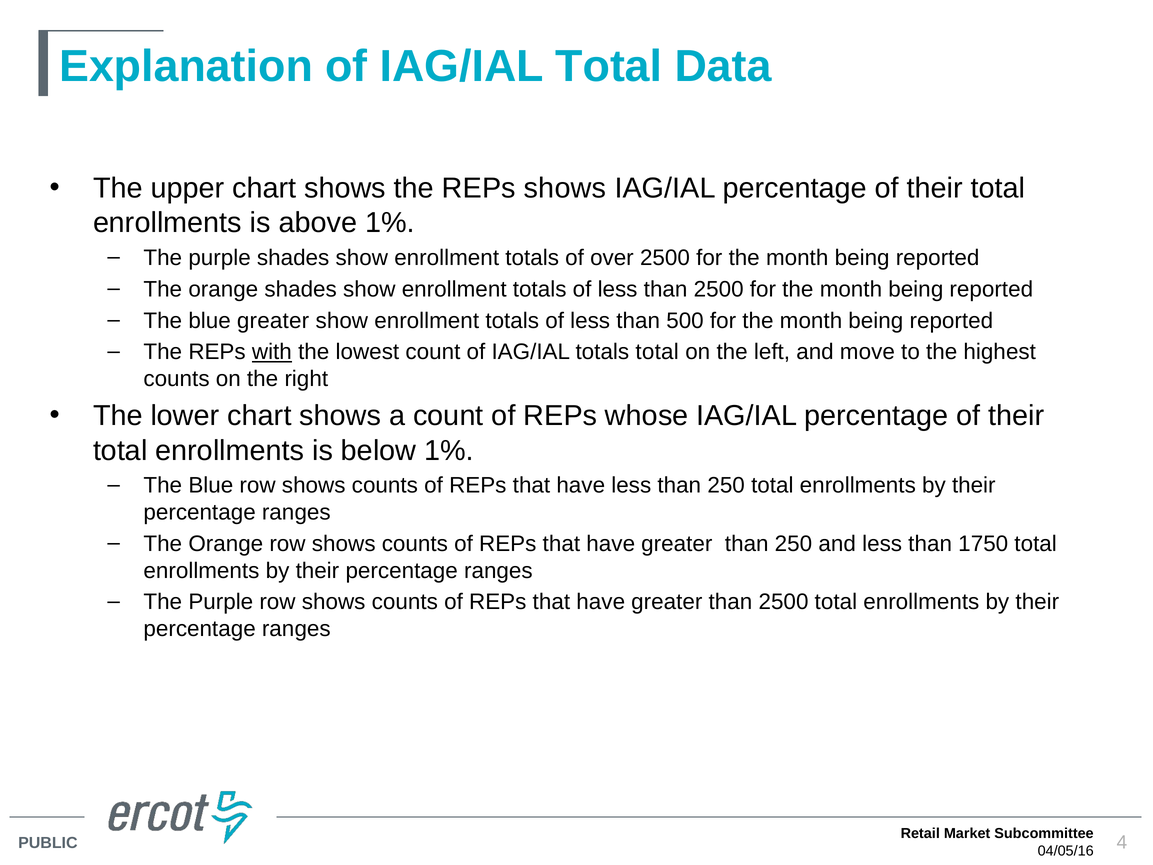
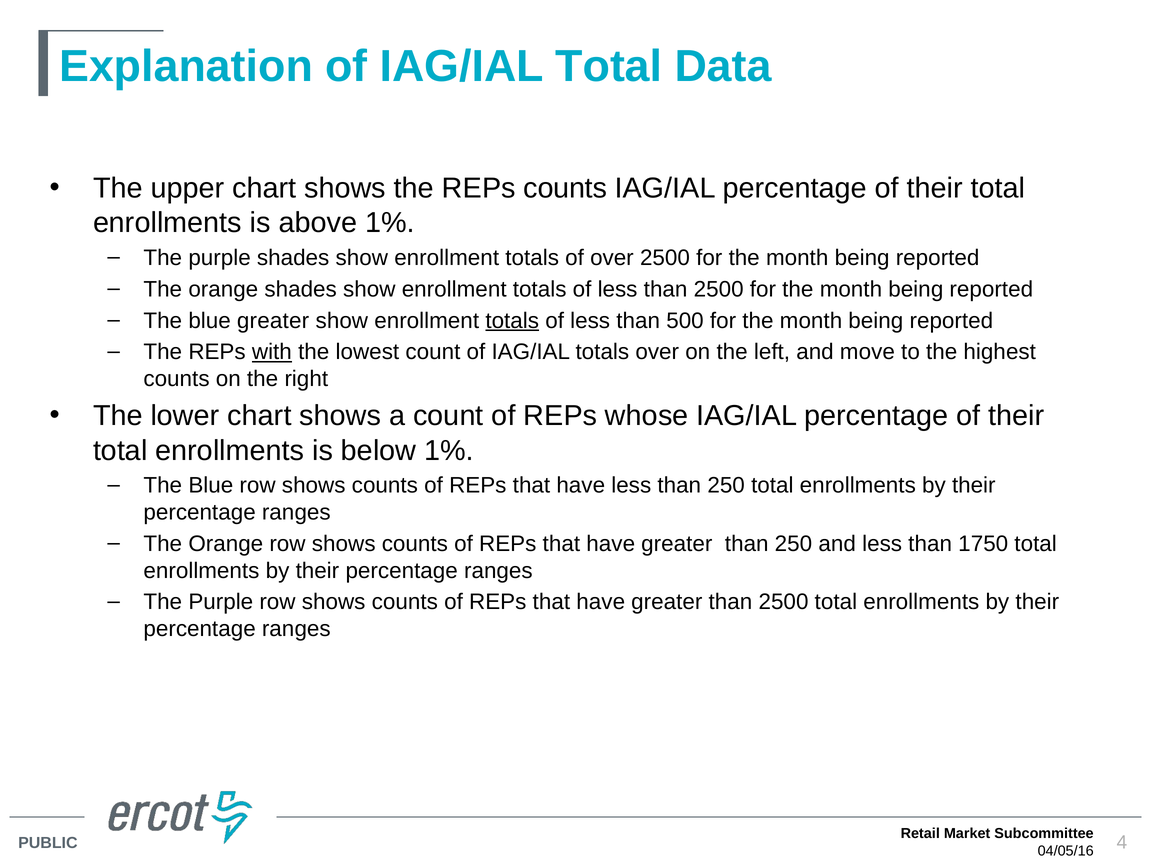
REPs shows: shows -> counts
totals at (512, 321) underline: none -> present
totals total: total -> over
